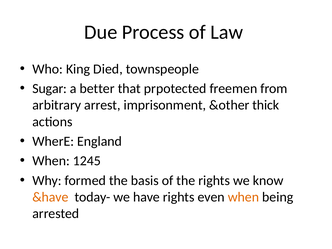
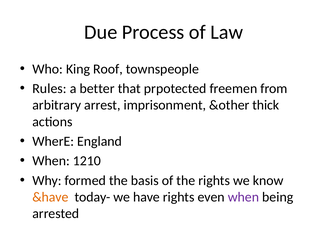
Died: Died -> Roof
Sugar: Sugar -> Rules
1245: 1245 -> 1210
when at (243, 197) colour: orange -> purple
